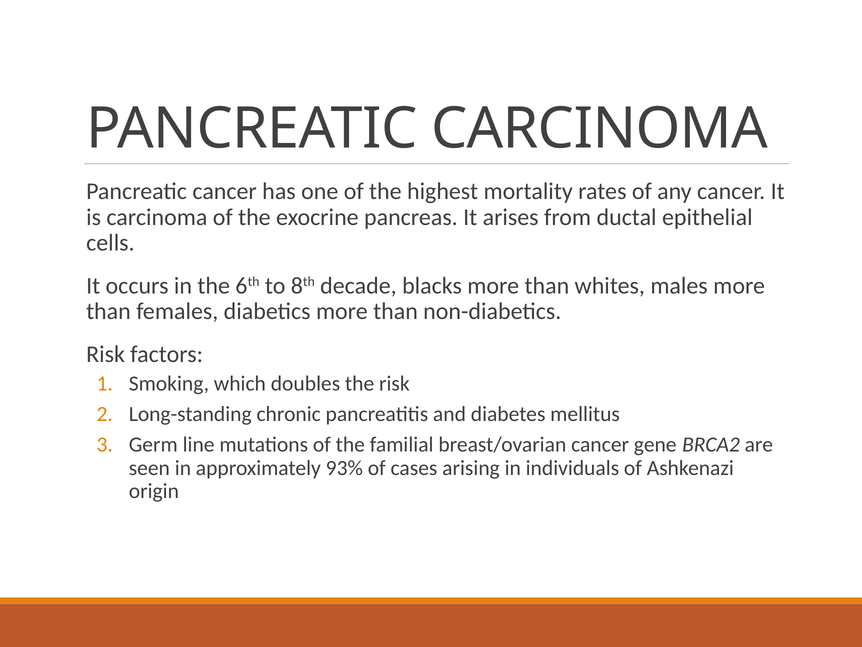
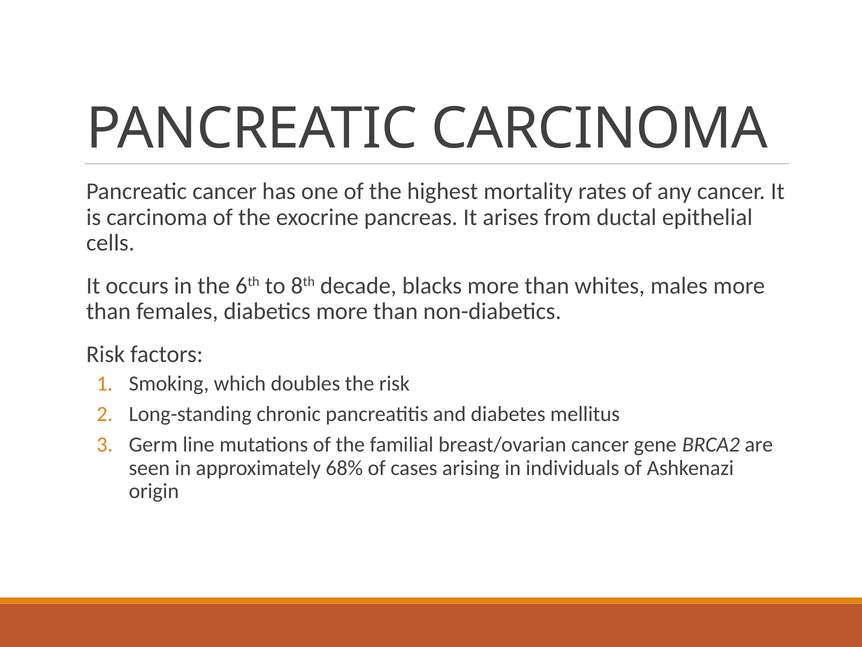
93%: 93% -> 68%
